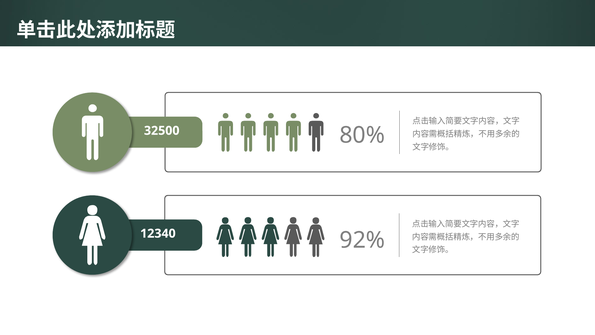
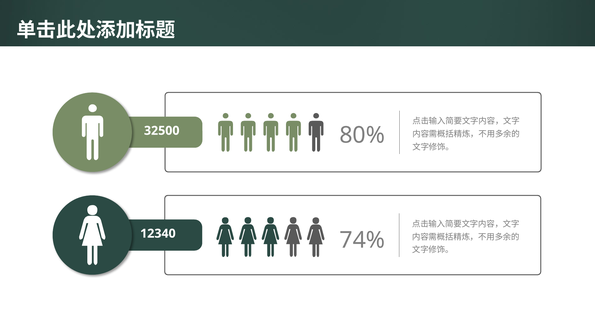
92%: 92% -> 74%
